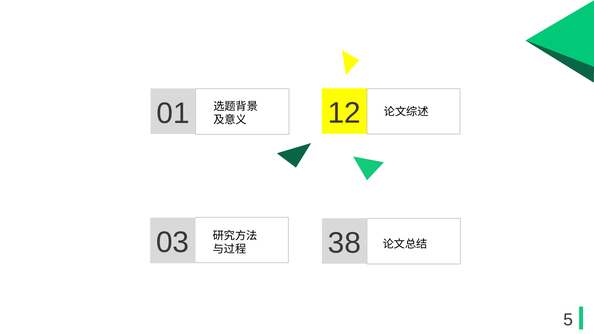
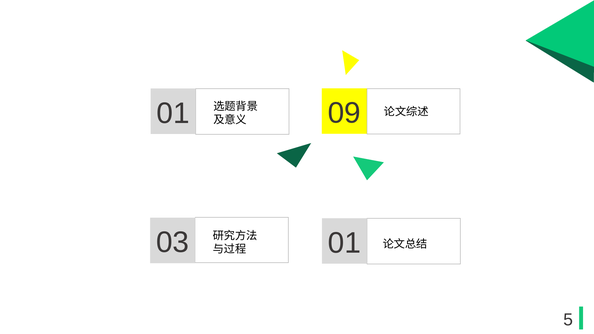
12: 12 -> 09
38 at (344, 243): 38 -> 01
